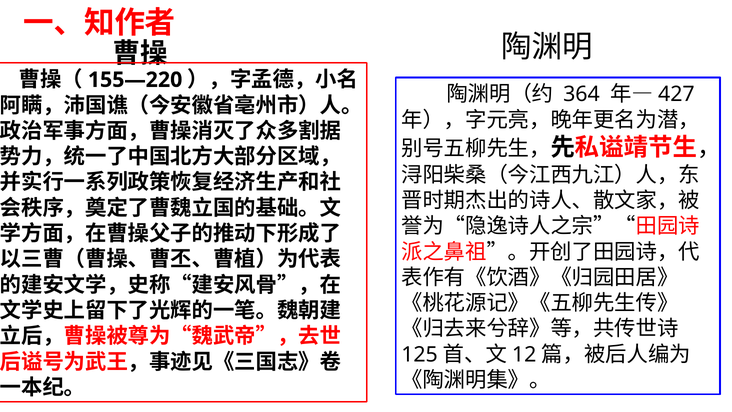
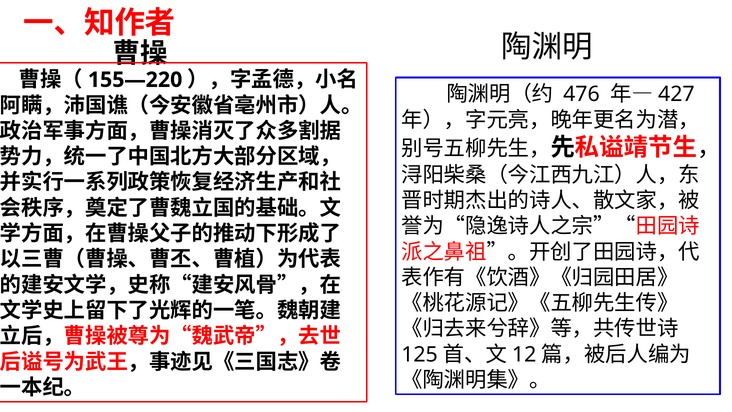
364: 364 -> 476
